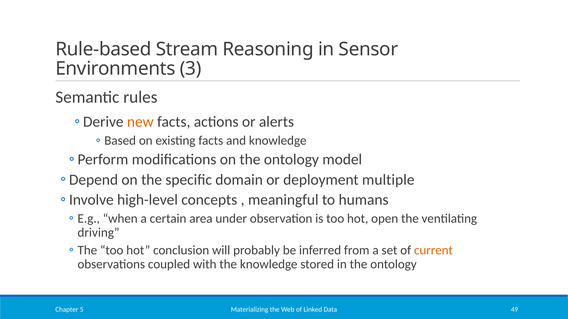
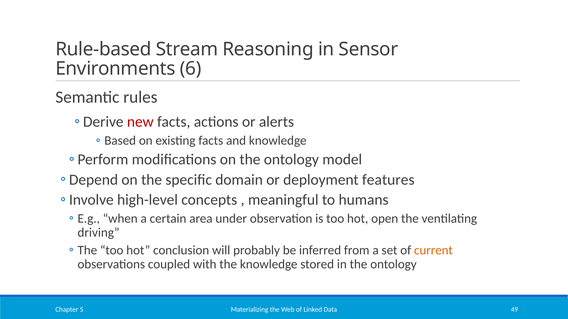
3: 3 -> 6
new colour: orange -> red
multiple: multiple -> features
